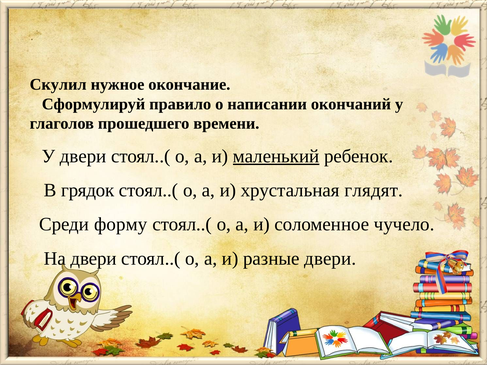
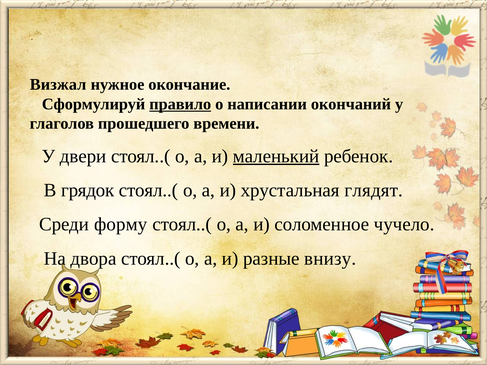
Скулил: Скулил -> Визжал
правило underline: none -> present
На двери: двери -> двора
разные двери: двери -> внизу
